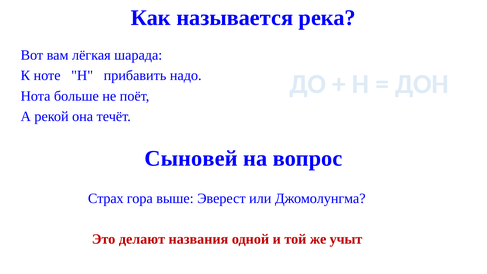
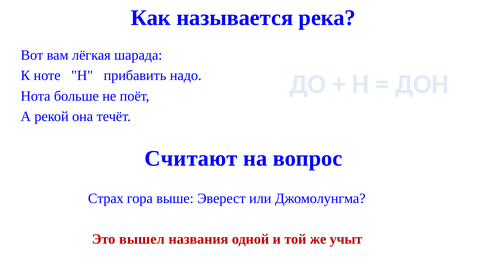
Сыновей: Сыновей -> Считают
делают: делают -> вышел
